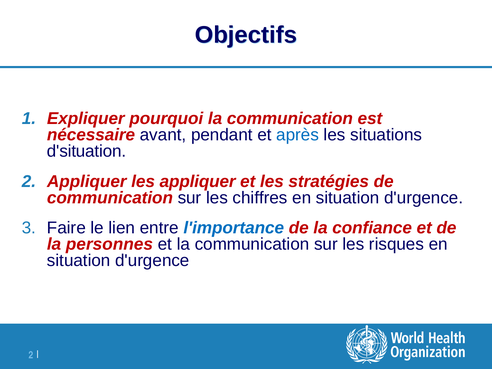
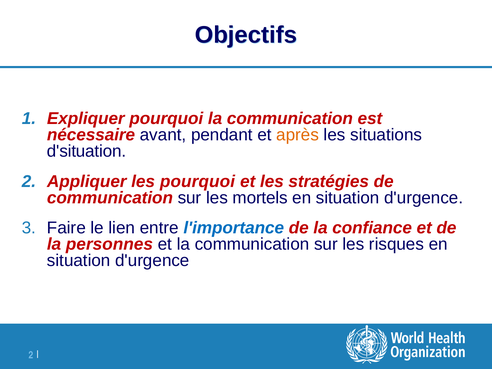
après colour: blue -> orange
les appliquer: appliquer -> pourquoi
chiffres: chiffres -> mortels
